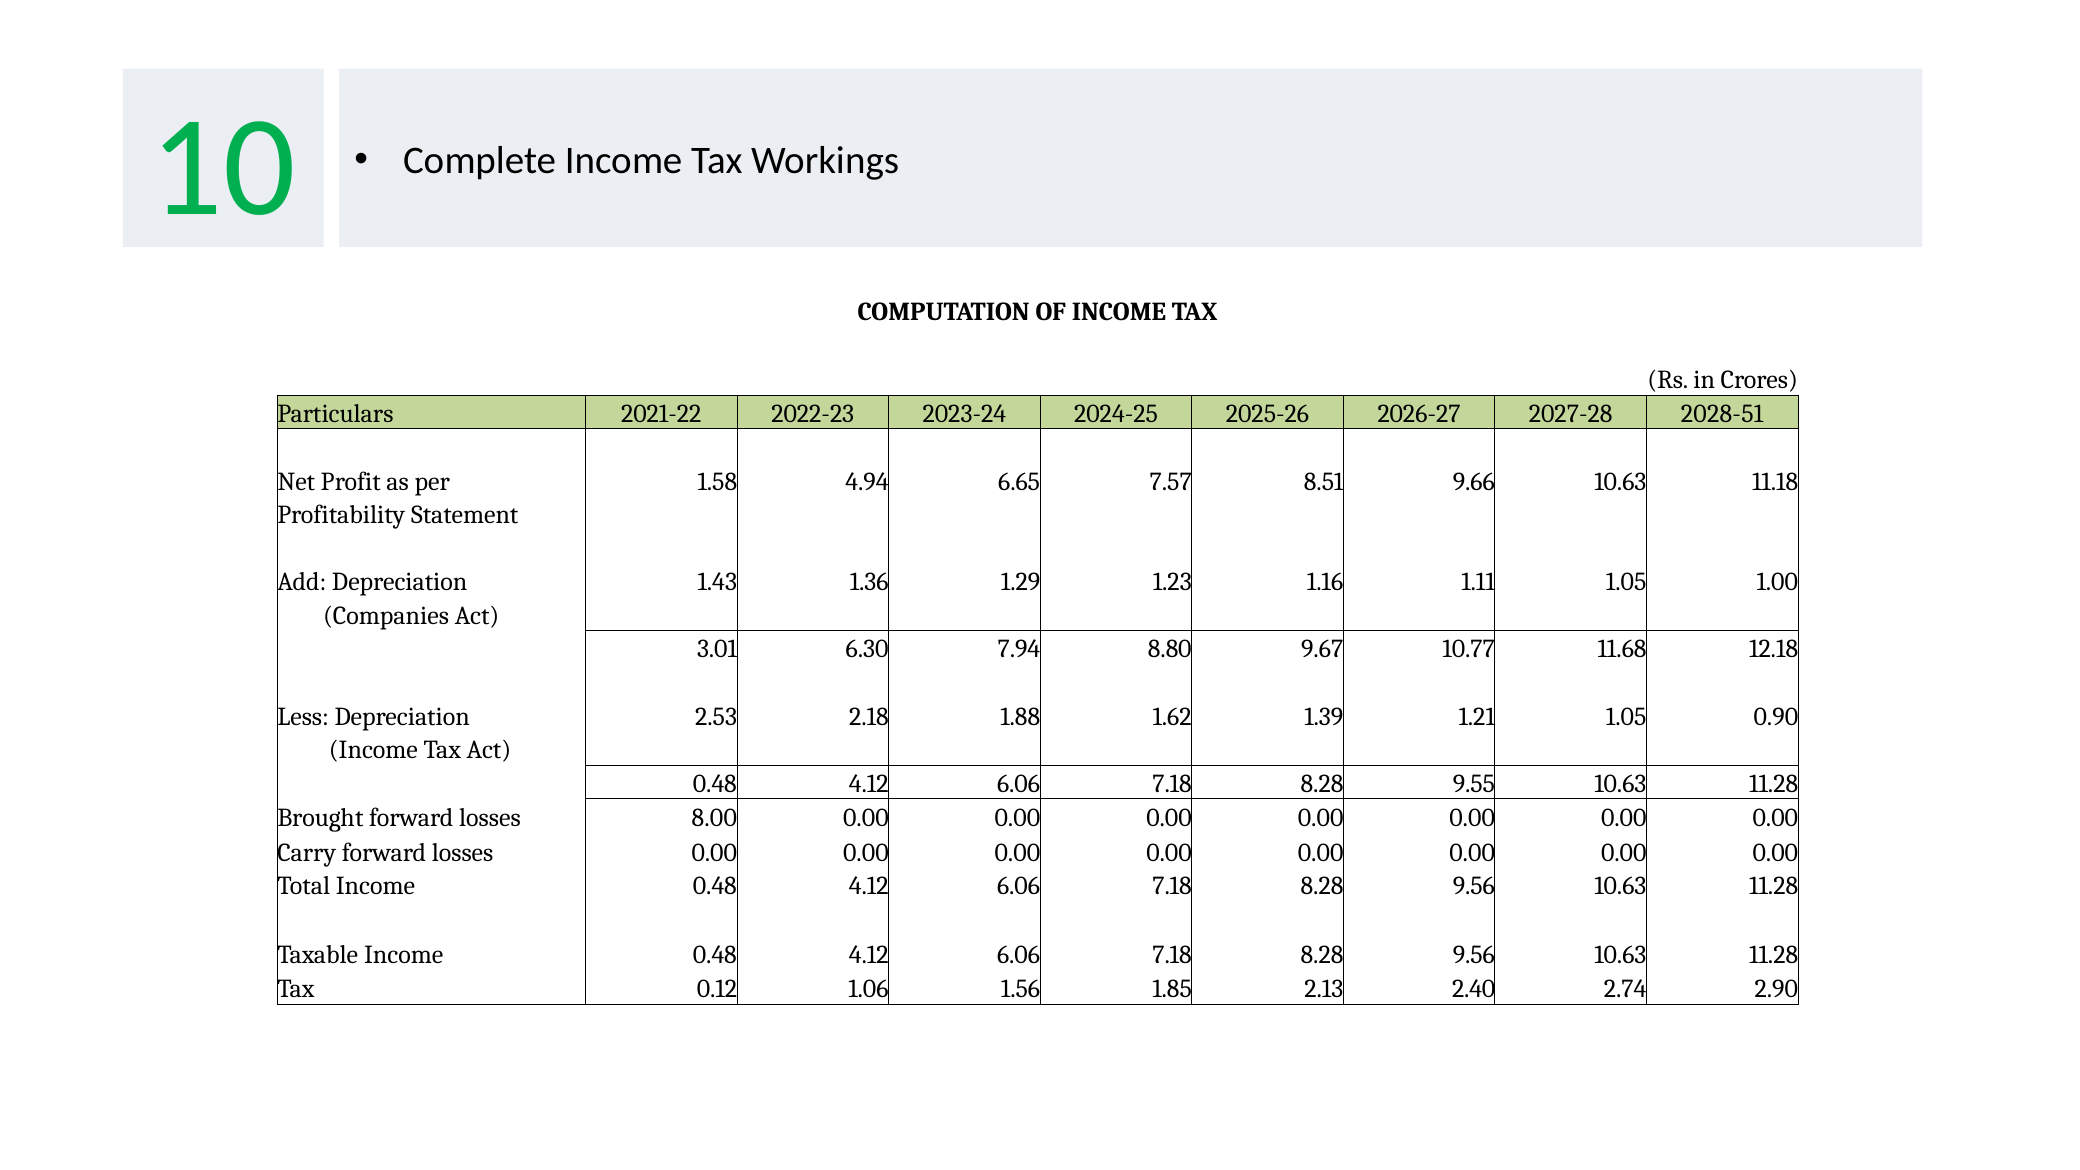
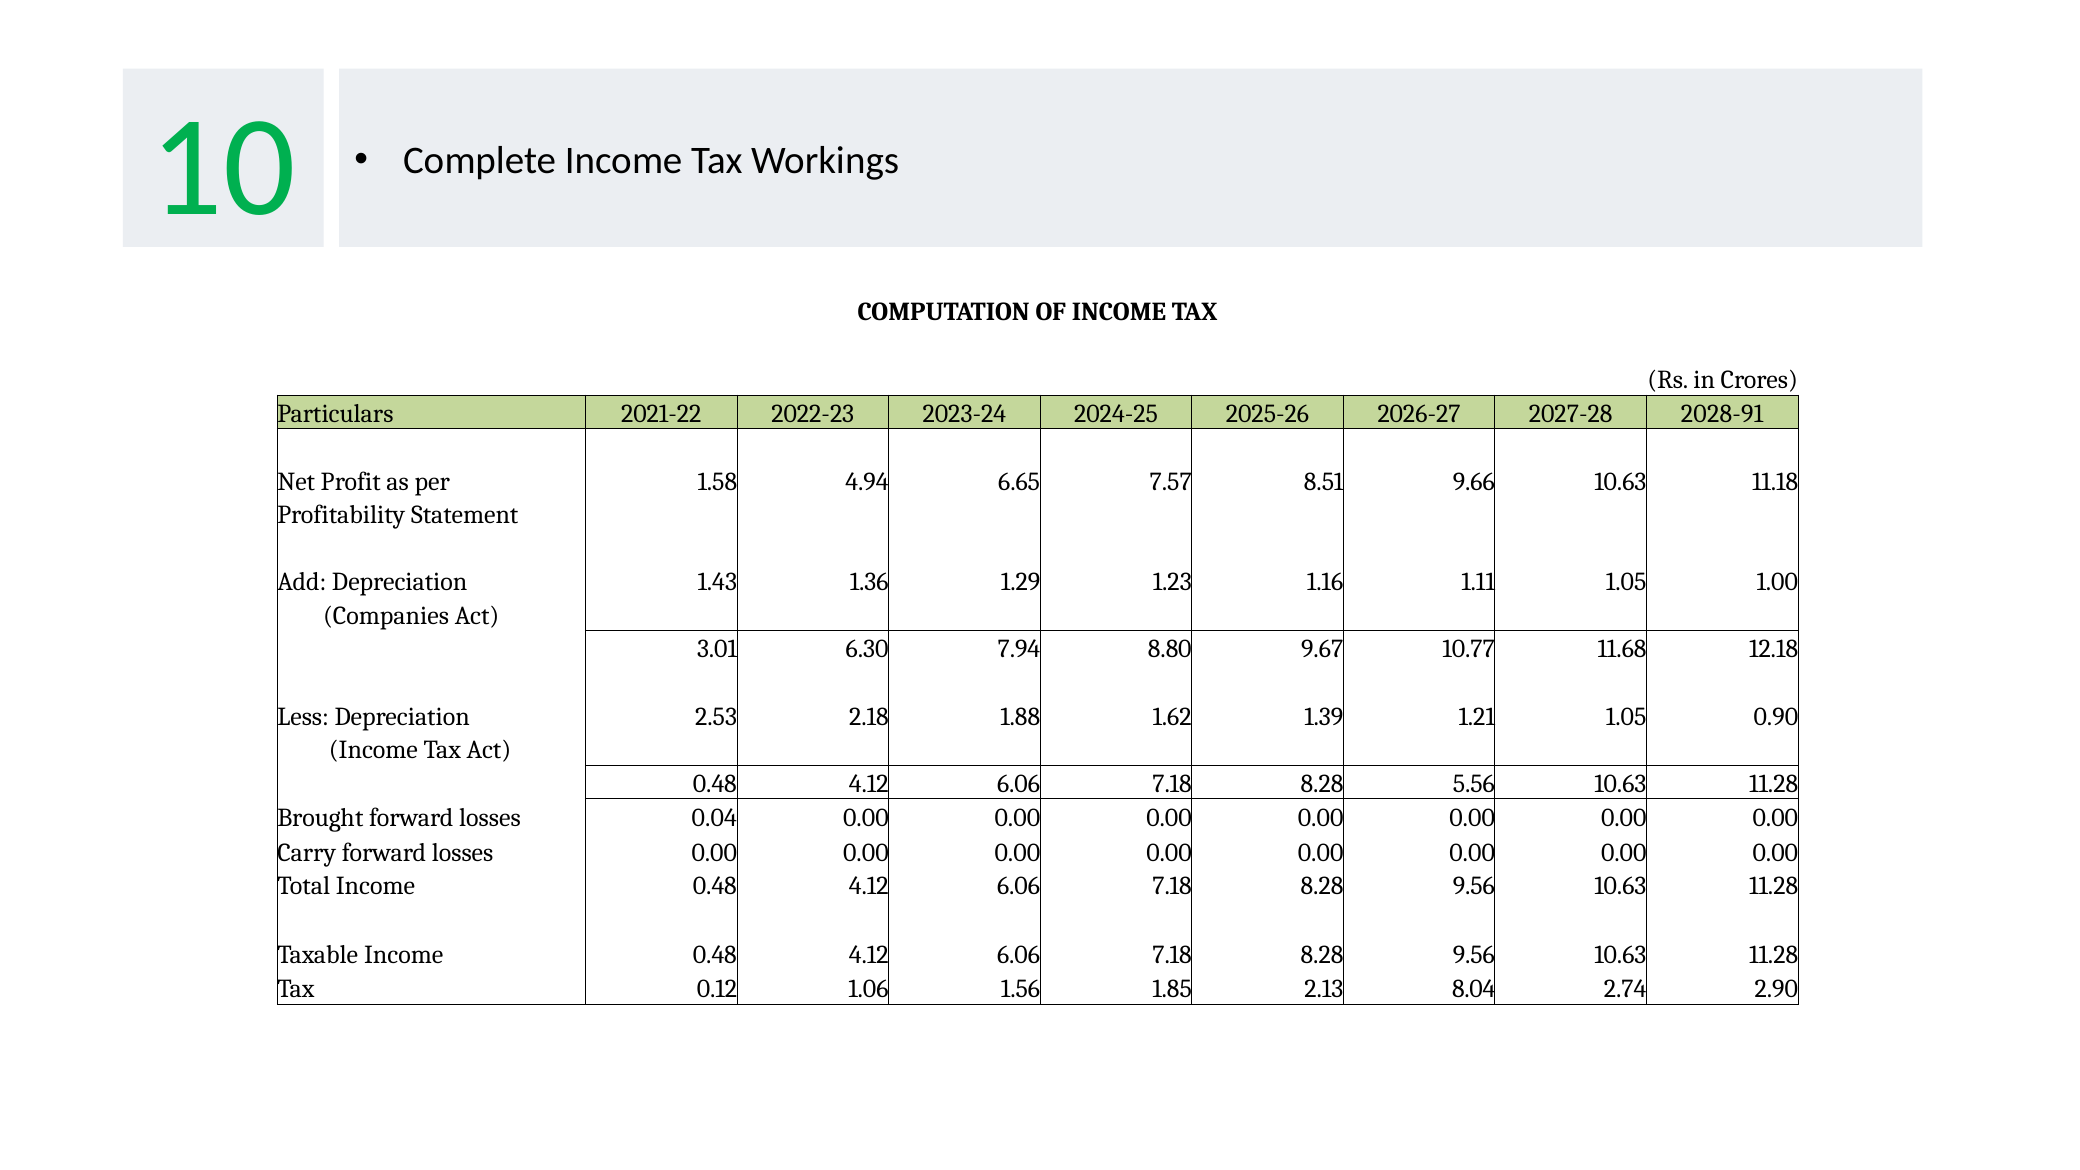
2028-51: 2028-51 -> 2028-91
9.55: 9.55 -> 5.56
8.00: 8.00 -> 0.04
2.40: 2.40 -> 8.04
